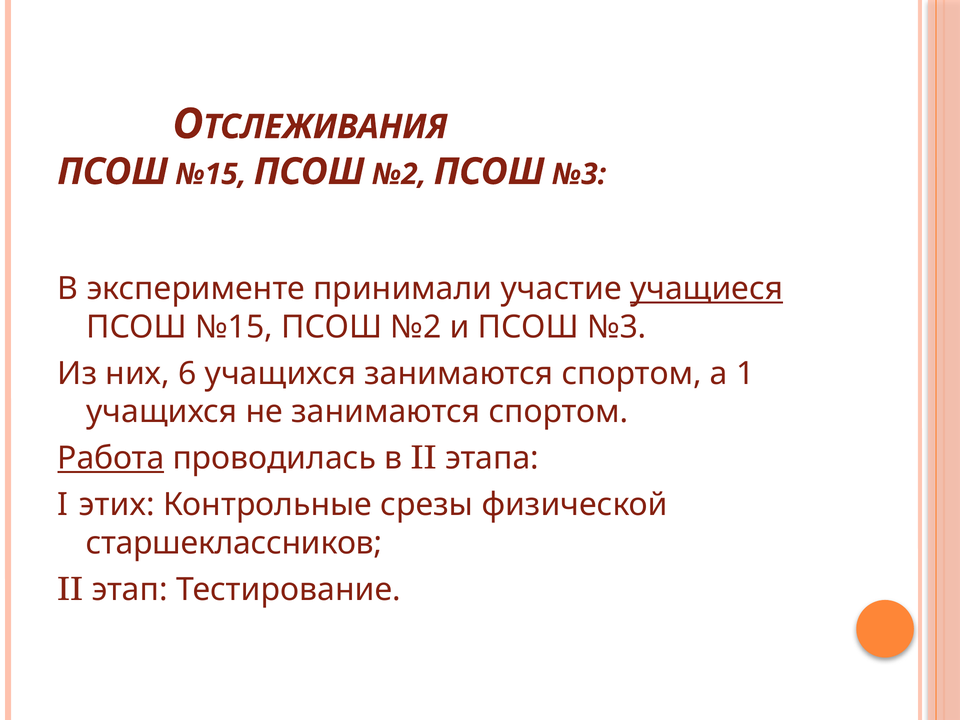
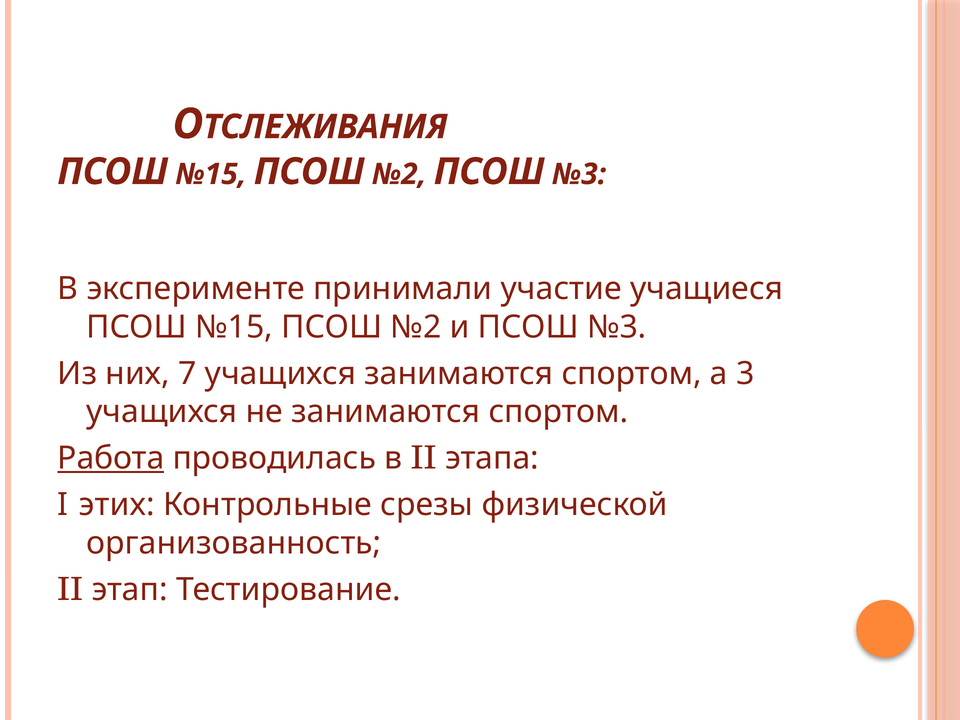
учащиеся underline: present -> none
6: 6 -> 7
1: 1 -> 3
старшеклассников: старшеклассников -> организованность
